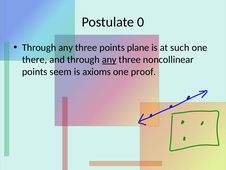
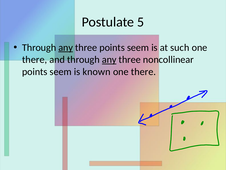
0: 0 -> 5
any at (66, 47) underline: none -> present
three points plane: plane -> seem
axioms: axioms -> known
proof at (143, 72): proof -> there
